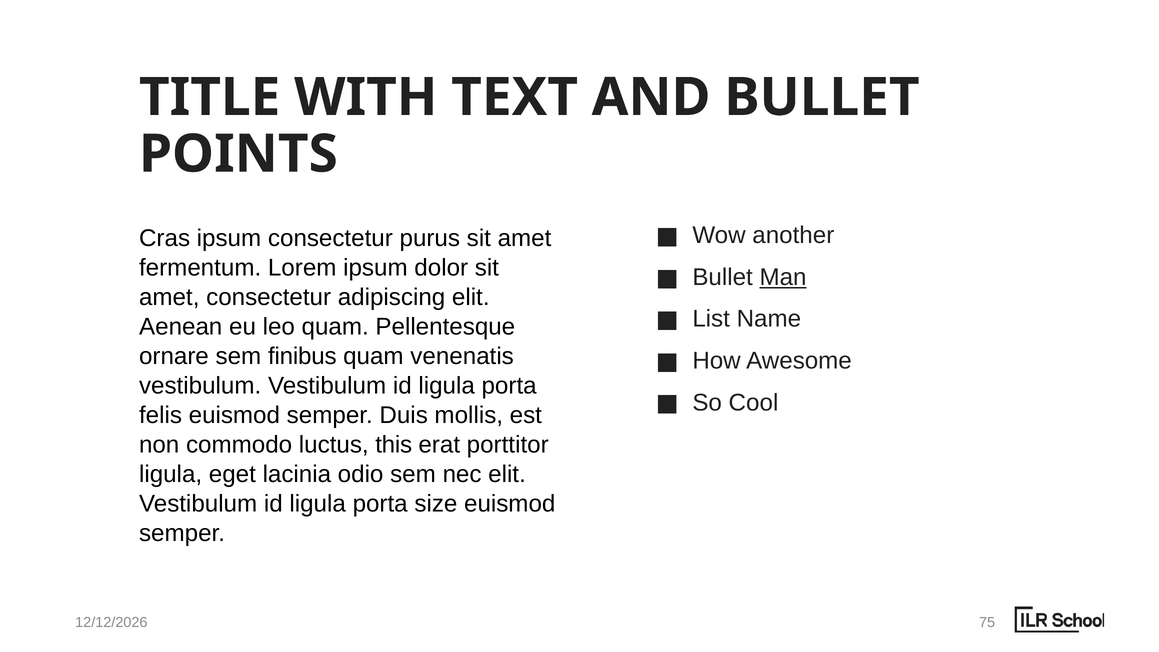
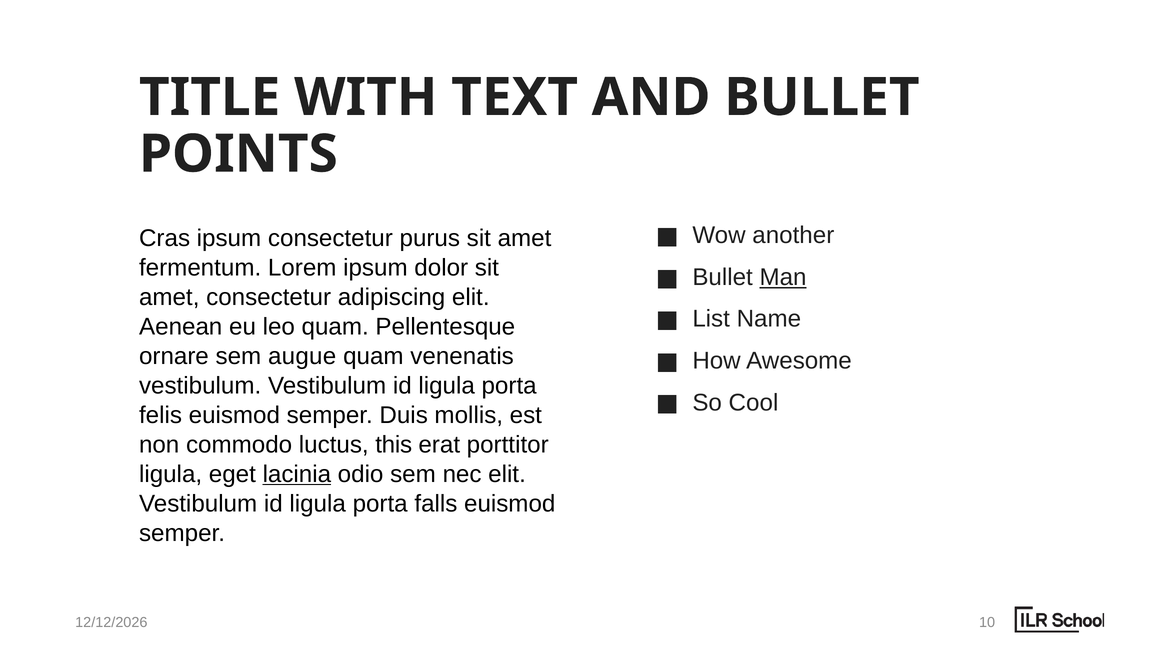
finibus: finibus -> augue
lacinia underline: none -> present
size: size -> falls
75: 75 -> 10
